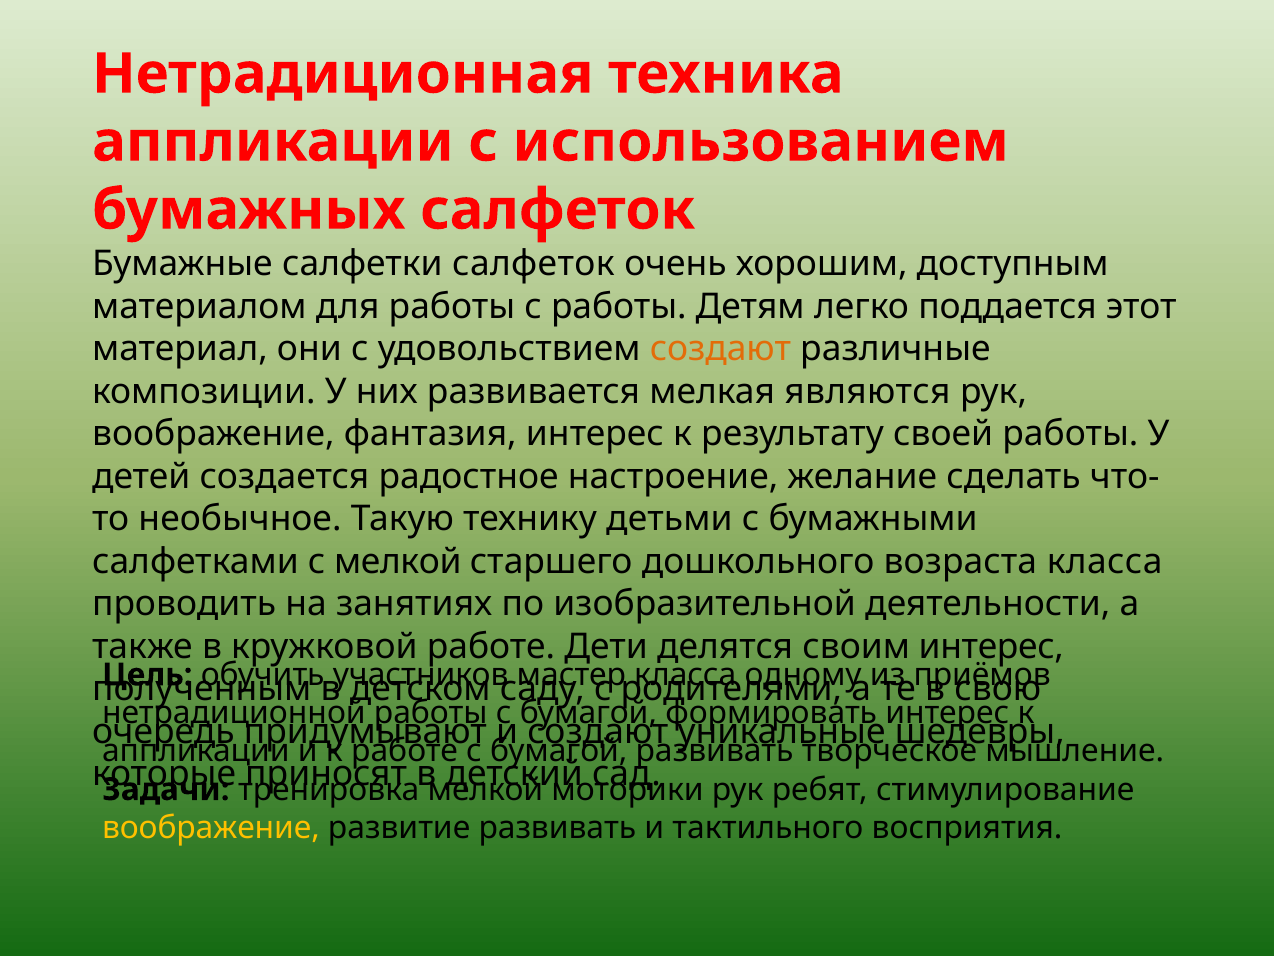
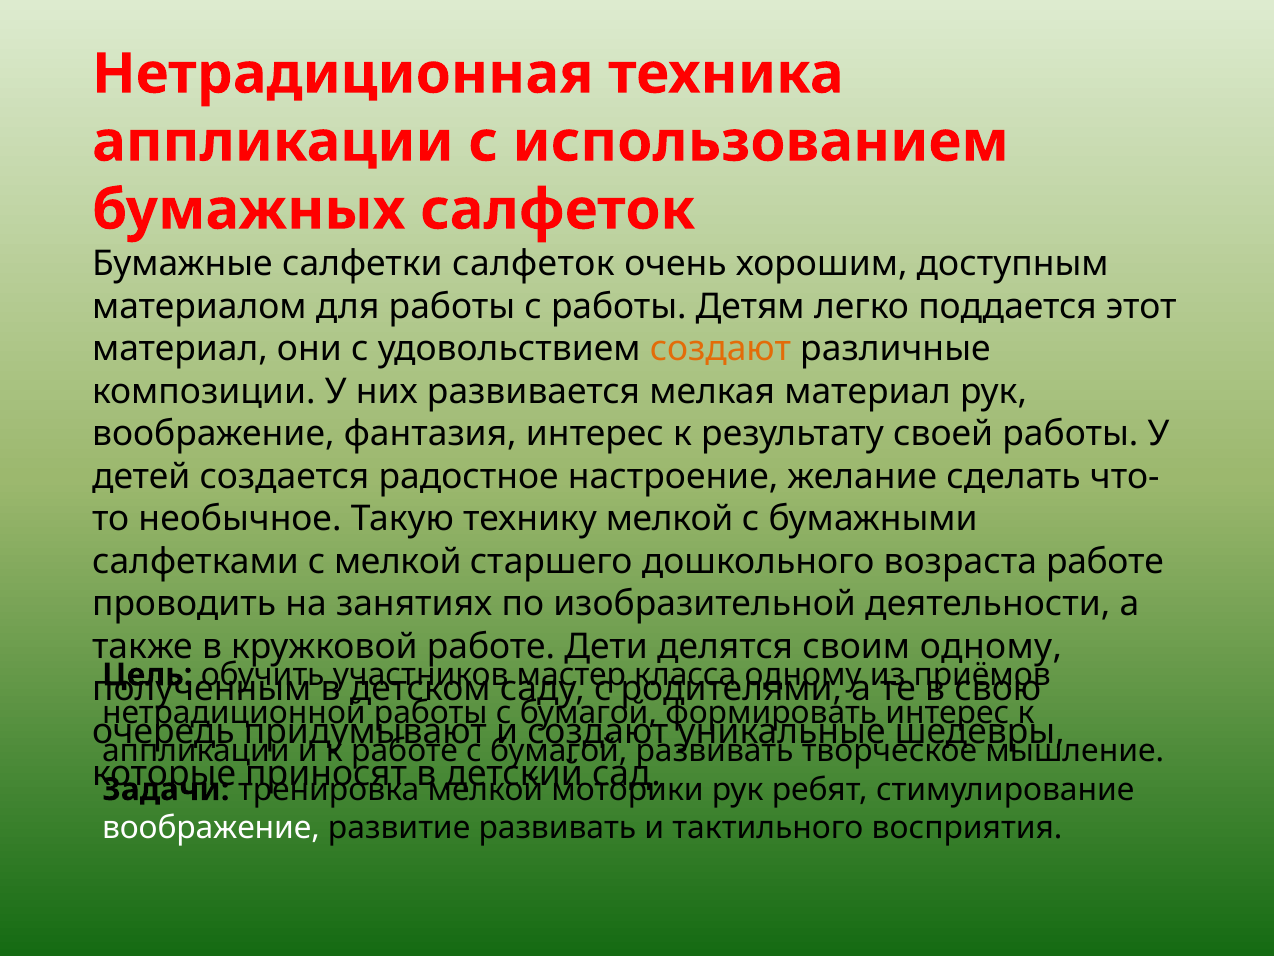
мелкая являются: являются -> материал
технику детьми: детьми -> мелкой
возраста класса: класса -> работе
своим интерес: интерес -> одному
воображение at (211, 827) colour: yellow -> white
